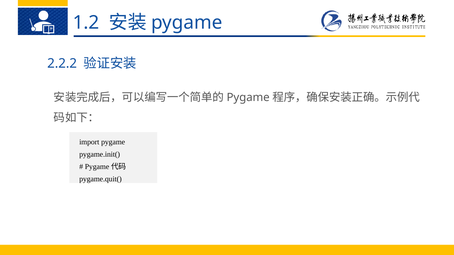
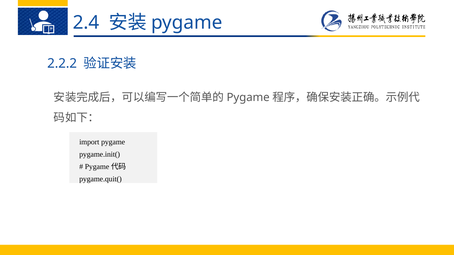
1.2: 1.2 -> 2.4
